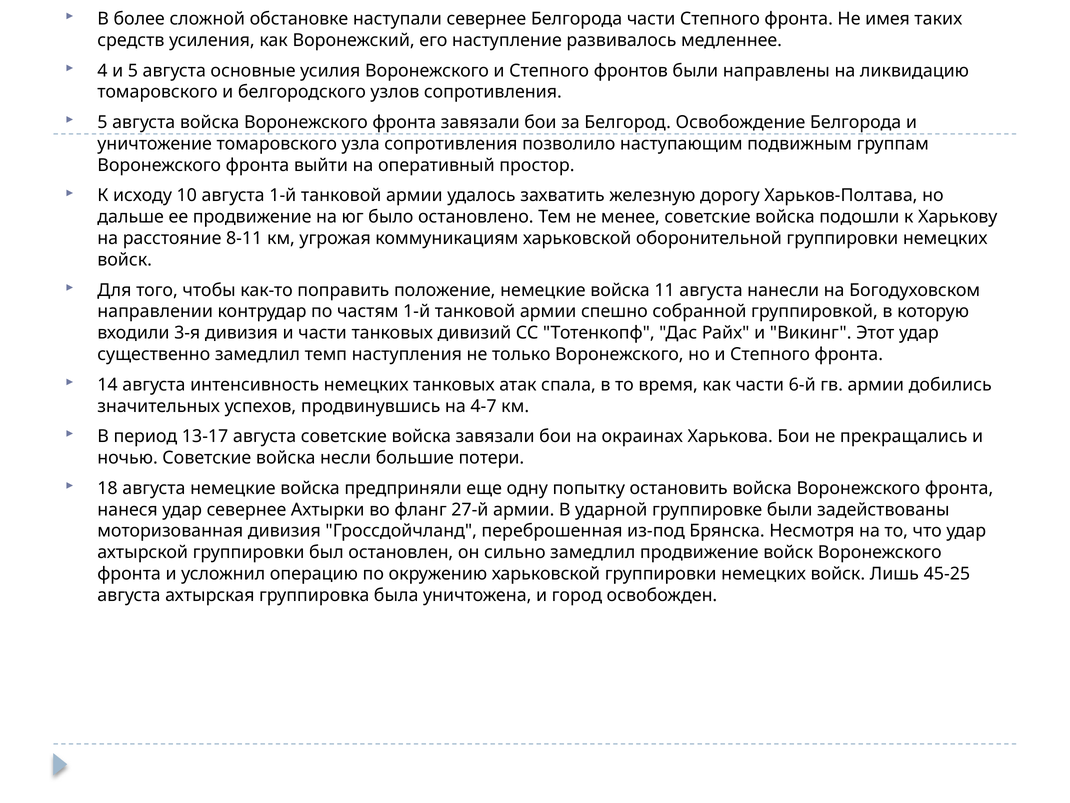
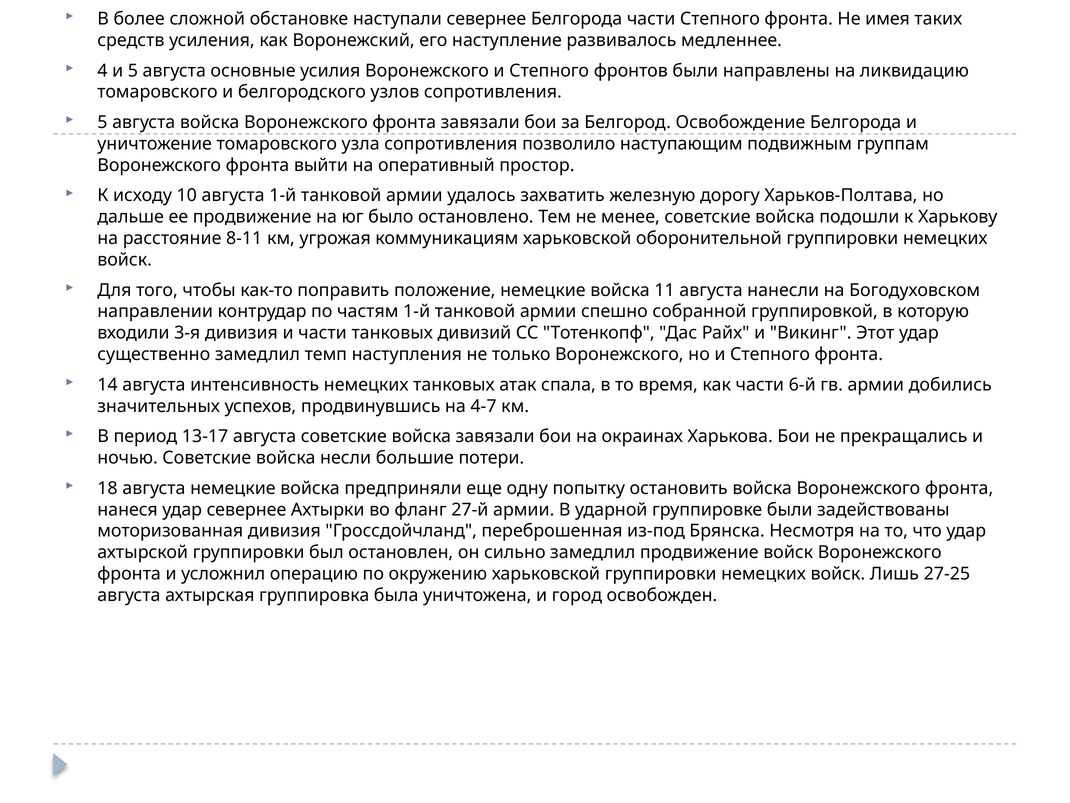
45-25: 45-25 -> 27-25
